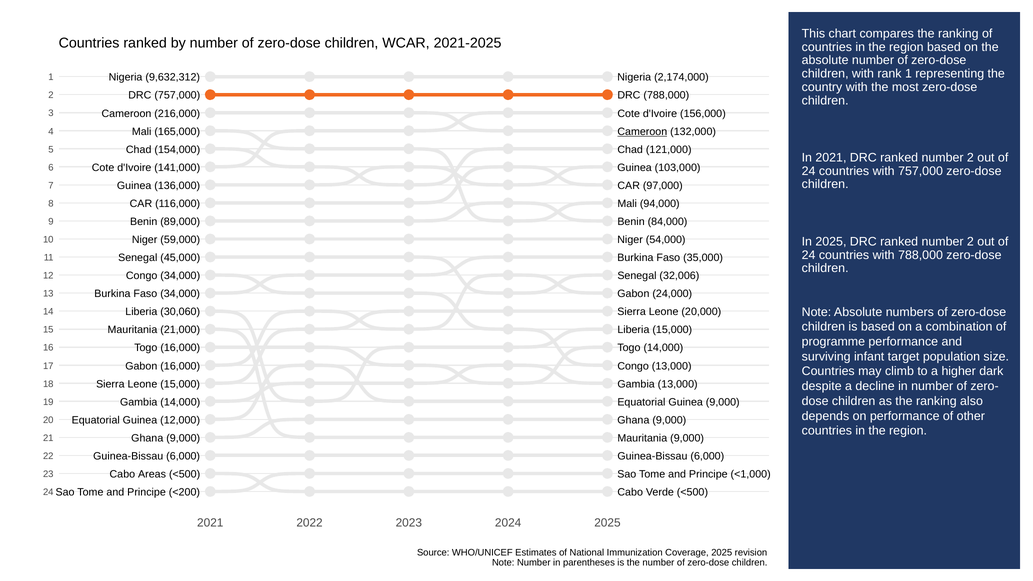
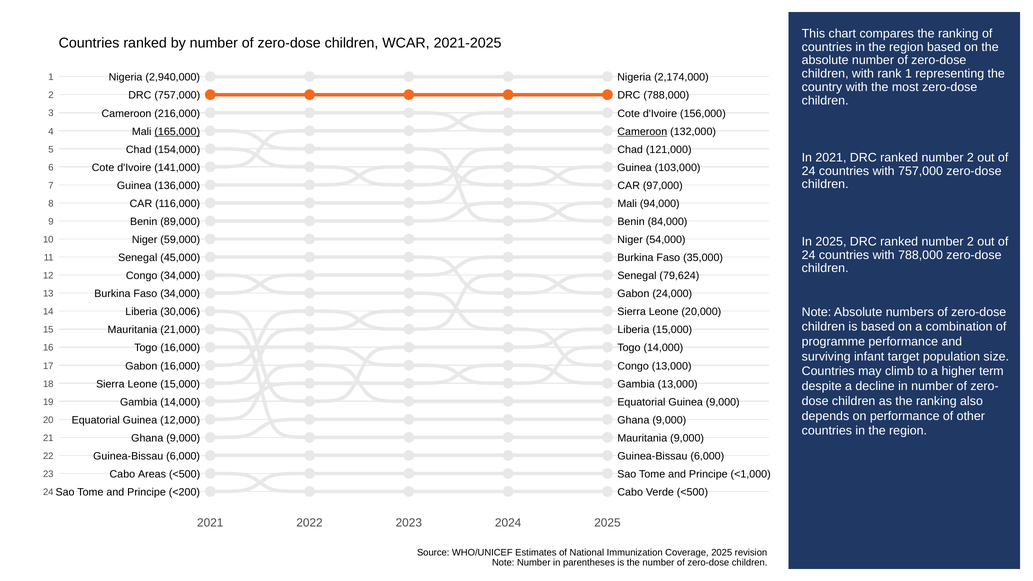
9,632,312: 9,632,312 -> 2,940,000
165,000 underline: none -> present
32,006: 32,006 -> 79,624
30,060: 30,060 -> 30,006
dark: dark -> term
